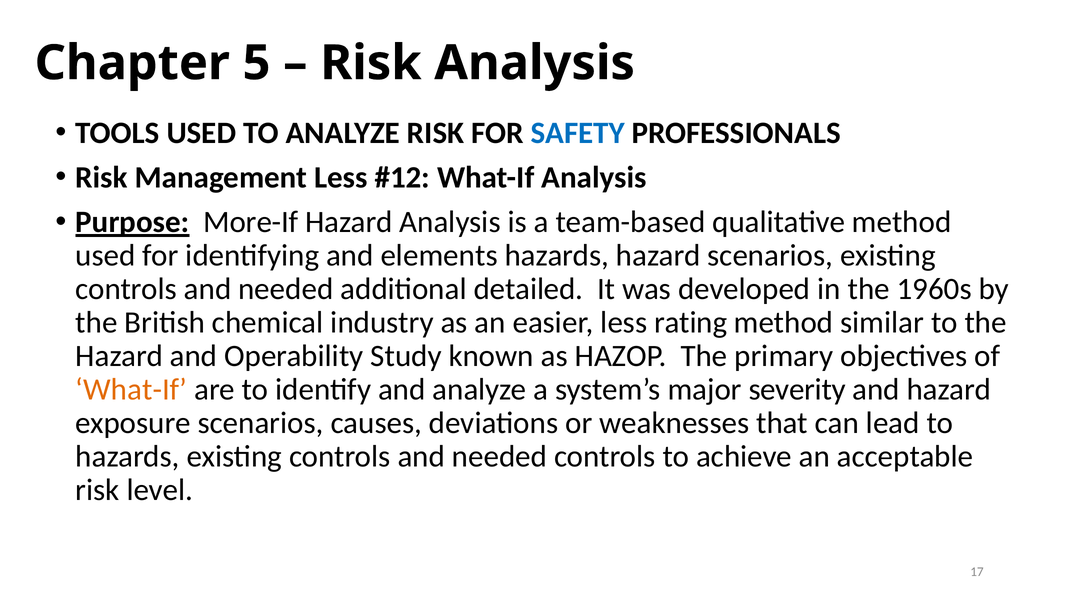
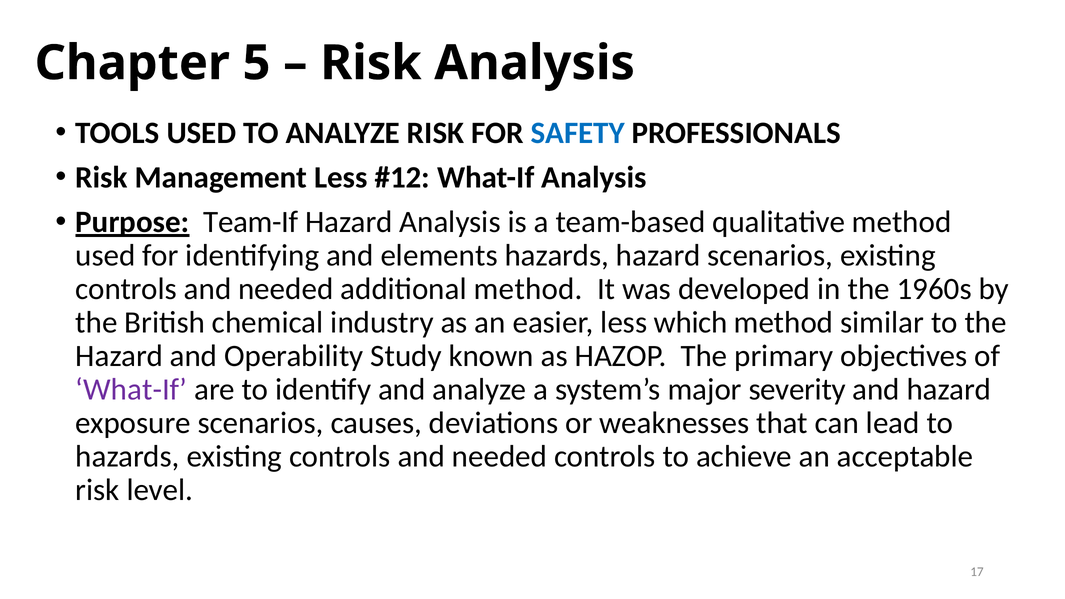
More-If: More-If -> Team-If
additional detailed: detailed -> method
rating: rating -> which
What-If at (131, 389) colour: orange -> purple
